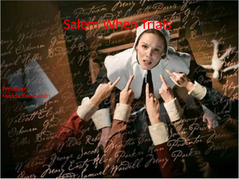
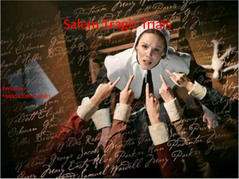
When: When -> Tragic
